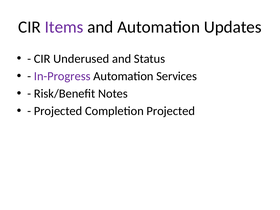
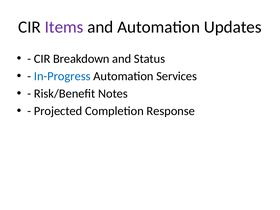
Underused: Underused -> Breakdown
In-Progress colour: purple -> blue
Completion Projected: Projected -> Response
